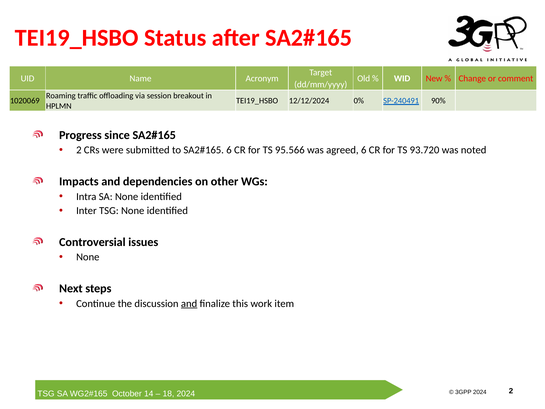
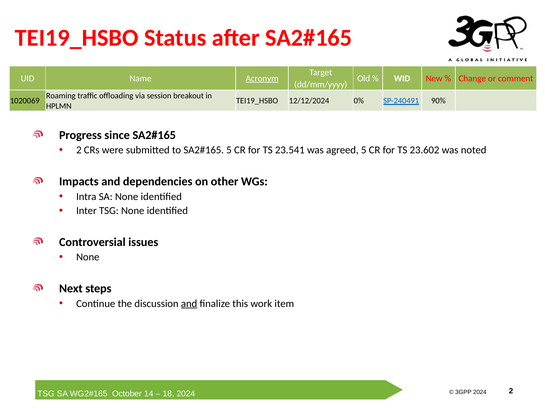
Acronym underline: none -> present
6 at (229, 150): 6 -> 5
95.566: 95.566 -> 23.541
agreed 6: 6 -> 5
93.720: 93.720 -> 23.602
